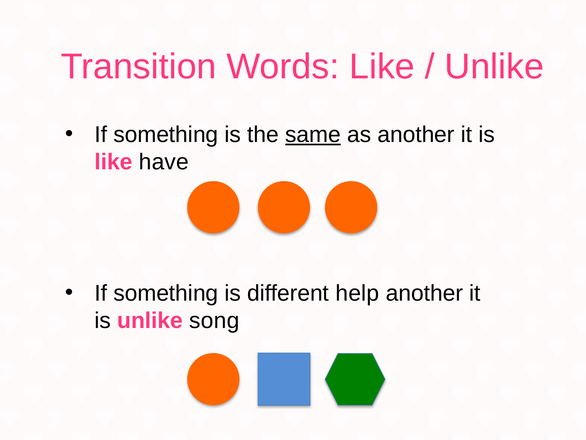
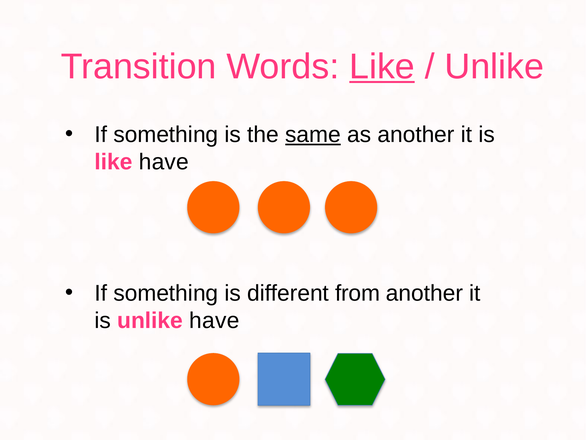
Like at (382, 67) underline: none -> present
help: help -> from
unlike song: song -> have
